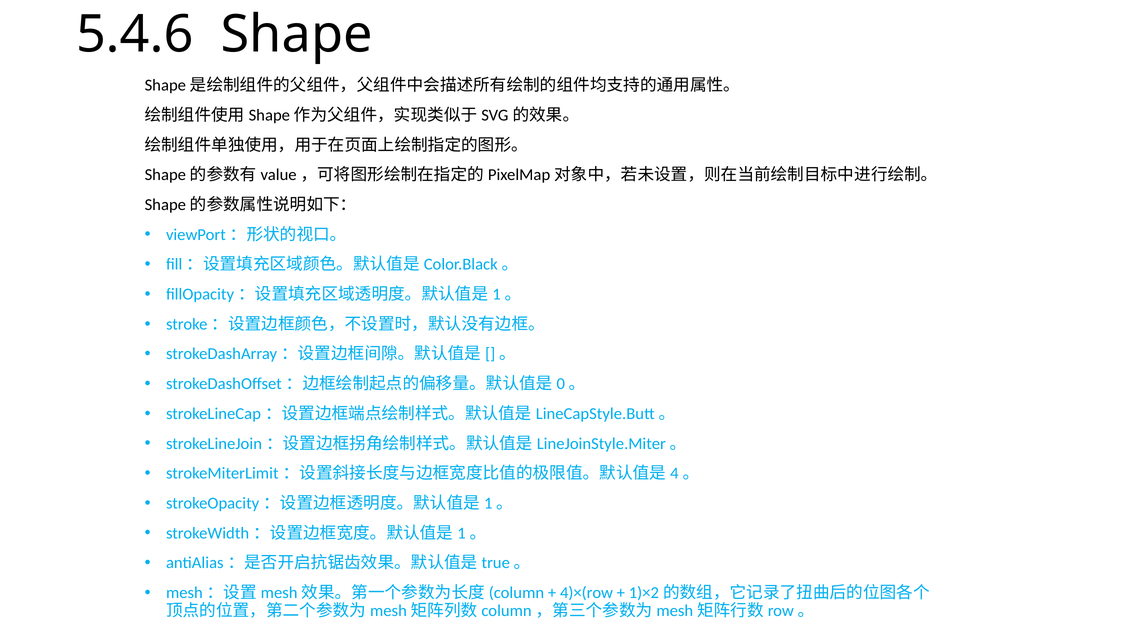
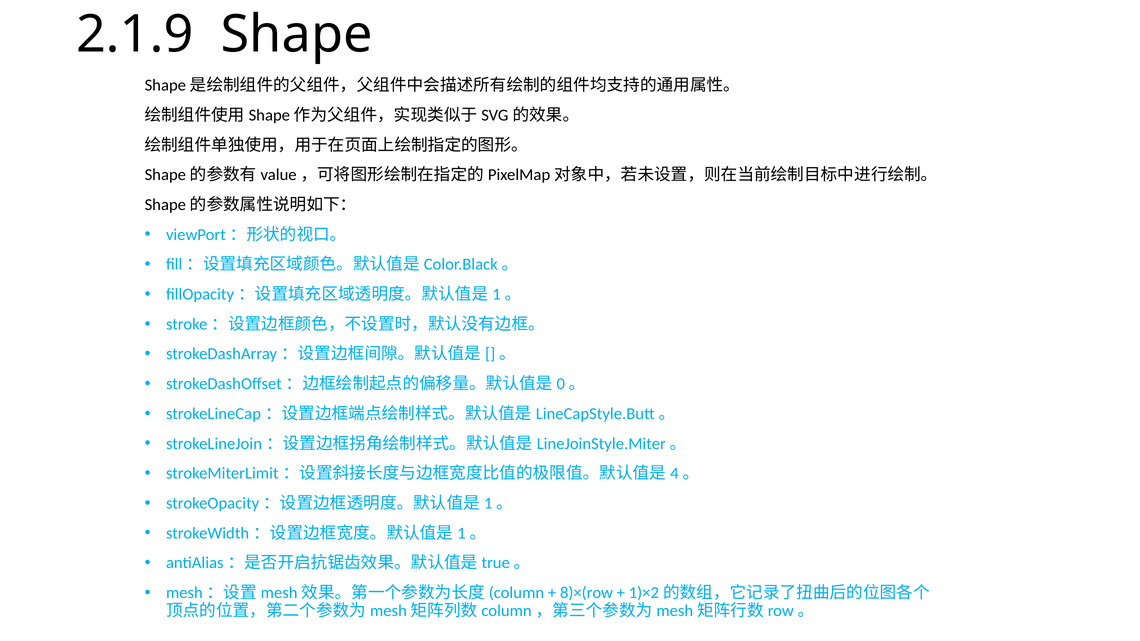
5.4.6: 5.4.6 -> 2.1.9
4)×(row: 4)×(row -> 8)×(row
